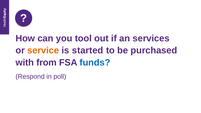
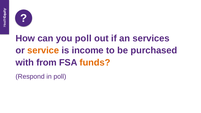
you tool: tool -> poll
started: started -> income
funds colour: blue -> orange
